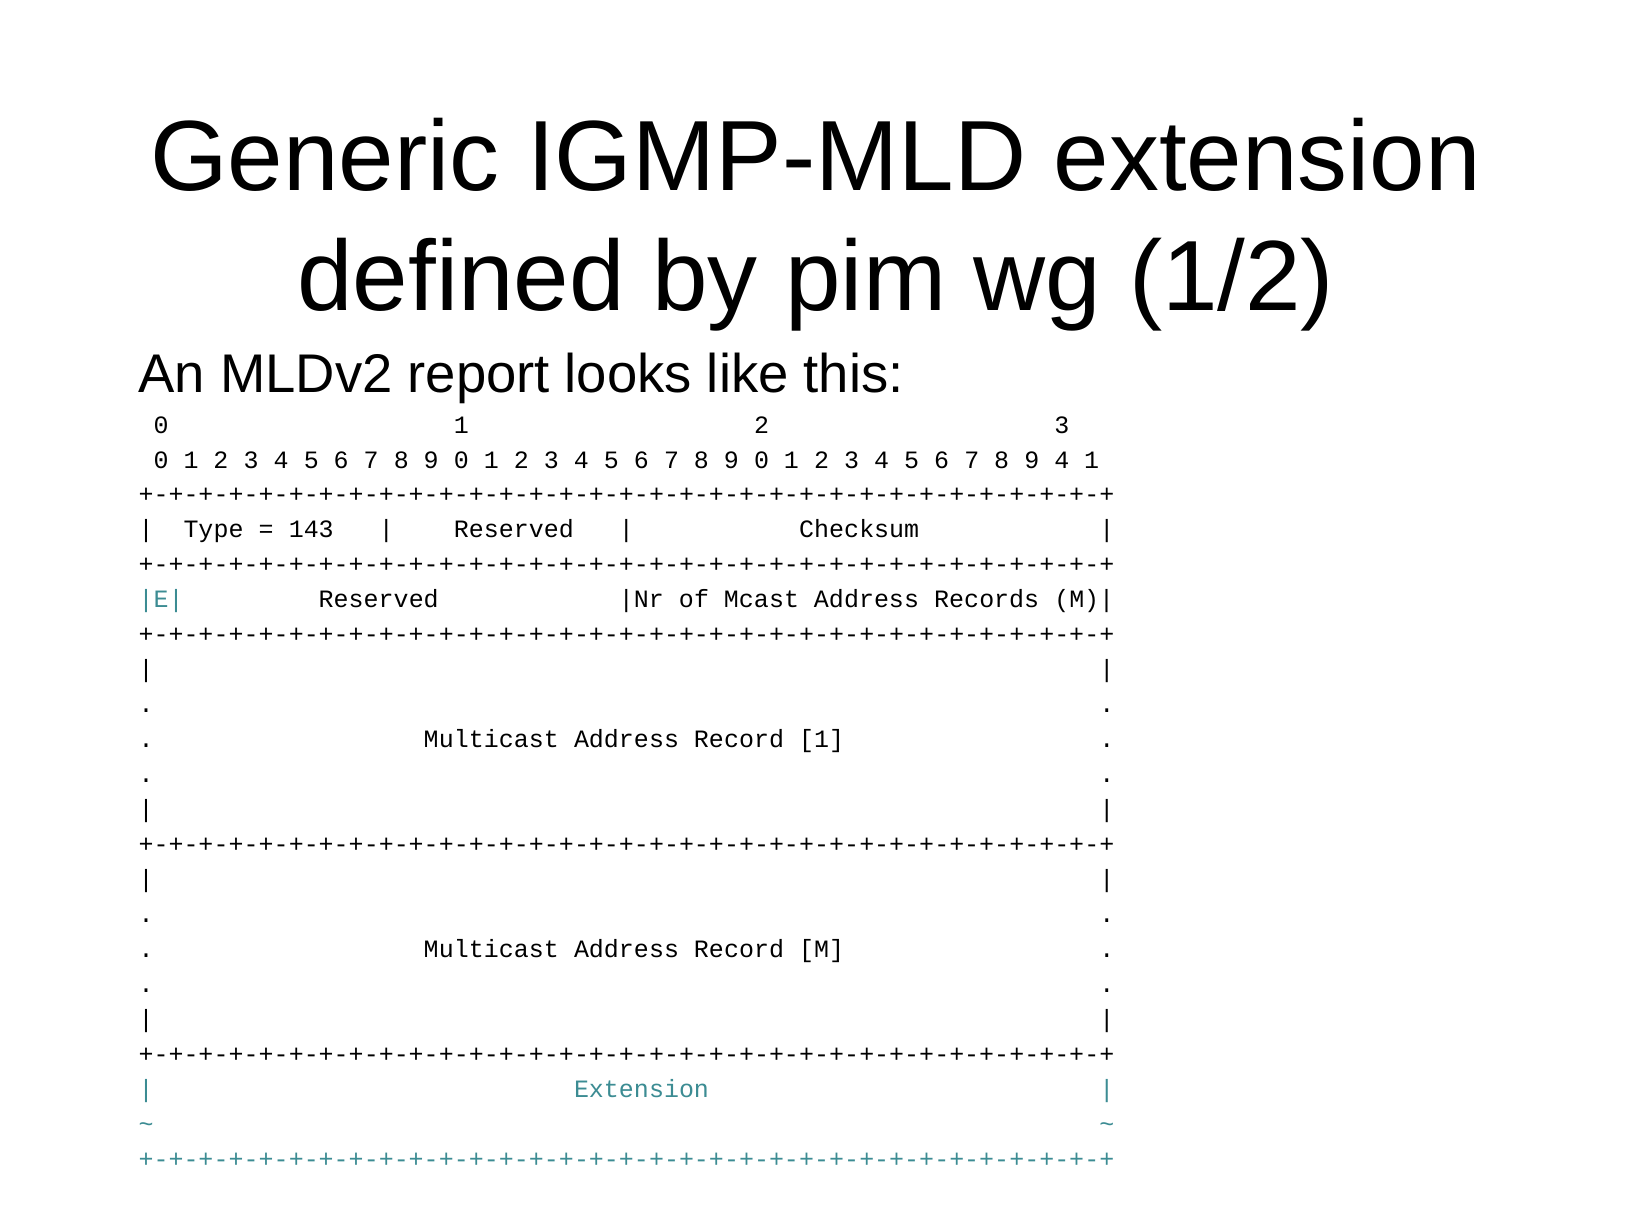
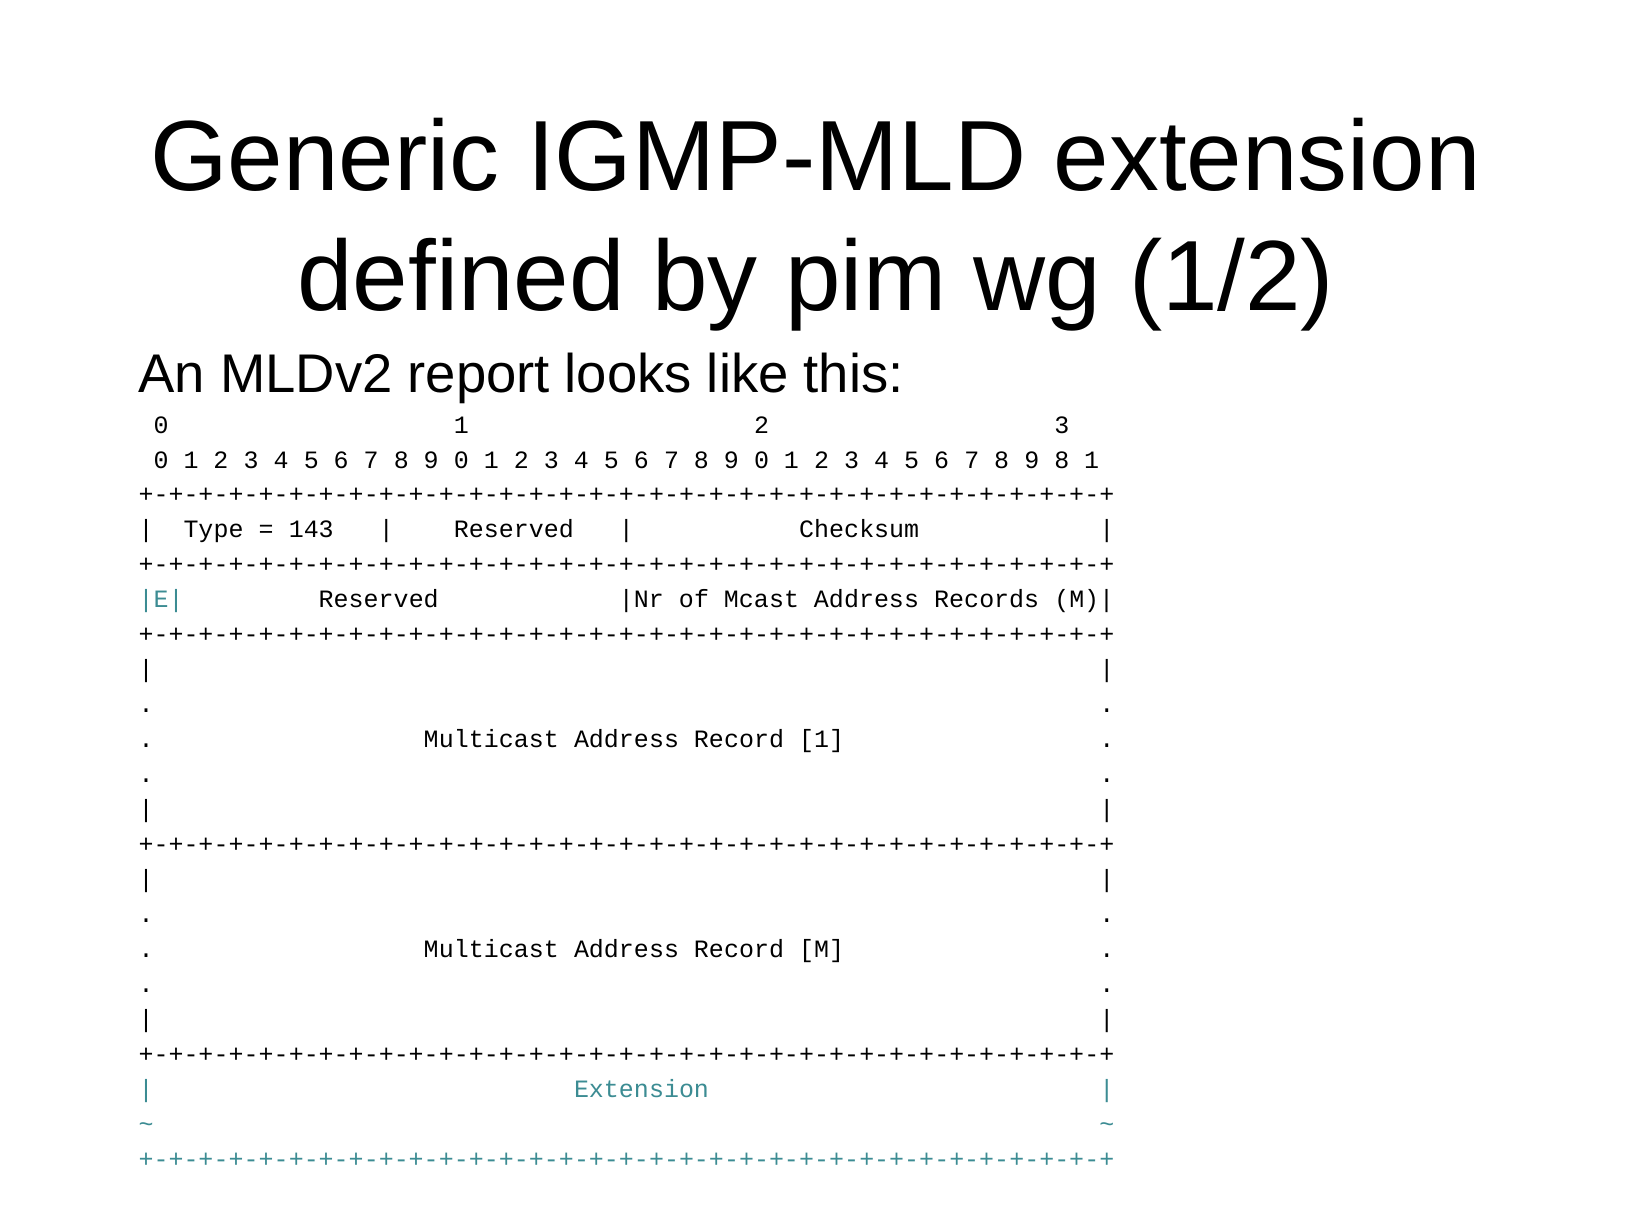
9 4: 4 -> 8
